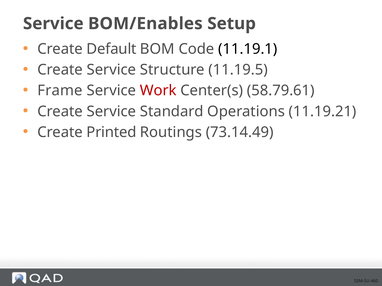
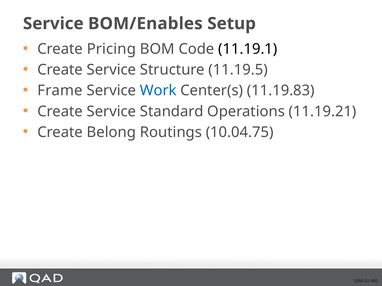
Default: Default -> Pricing
Work colour: red -> blue
58.79.61: 58.79.61 -> 11.19.83
Printed: Printed -> Belong
73.14.49: 73.14.49 -> 10.04.75
